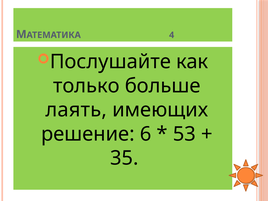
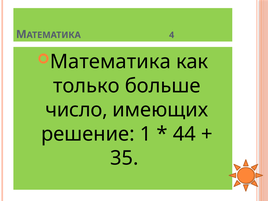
Послушайте: Послушайте -> Математика
лаять: лаять -> число
6: 6 -> 1
53: 53 -> 44
